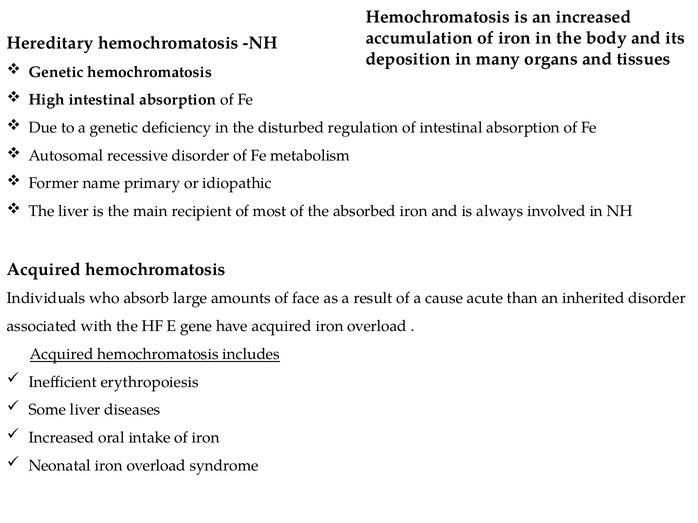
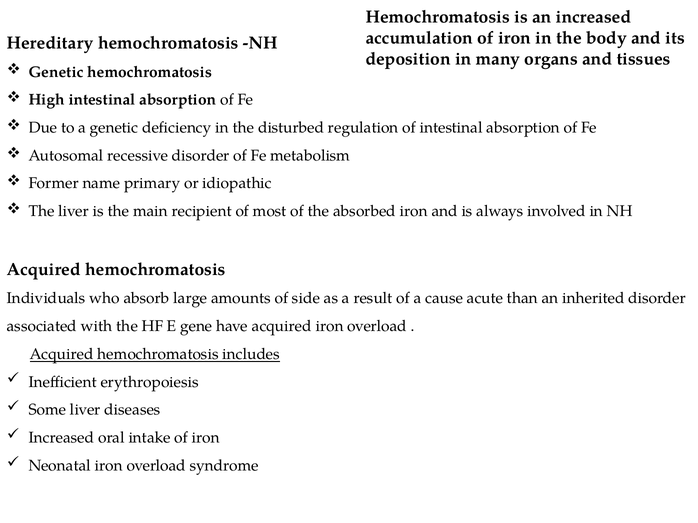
face: face -> side
